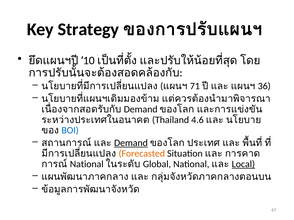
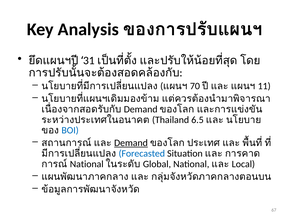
Strategy: Strategy -> Analysis
10: 10 -> 31
71: 71 -> 70
36: 36 -> 11
4.6: 4.6 -> 6.5
Forecasted colour: orange -> blue
Local underline: present -> none
